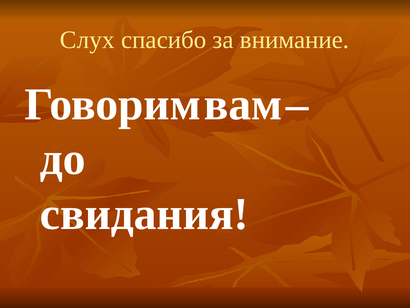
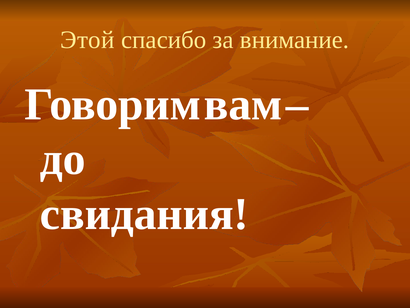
Слух: Слух -> Этой
